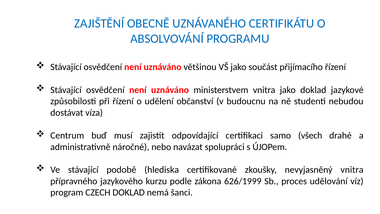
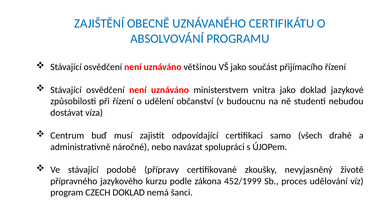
hlediska: hlediska -> přípravy
nevyjasněný vnitra: vnitra -> životě
626/1999: 626/1999 -> 452/1999
